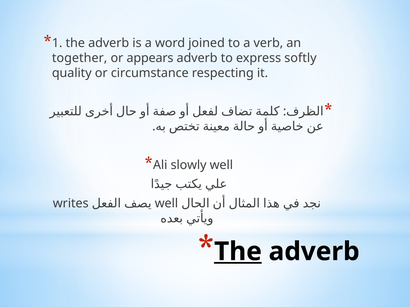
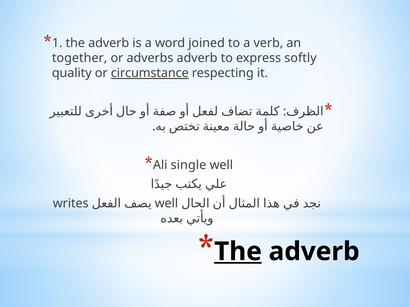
appears: appears -> adverbs
circumstance underline: none -> present
slowly: slowly -> single
